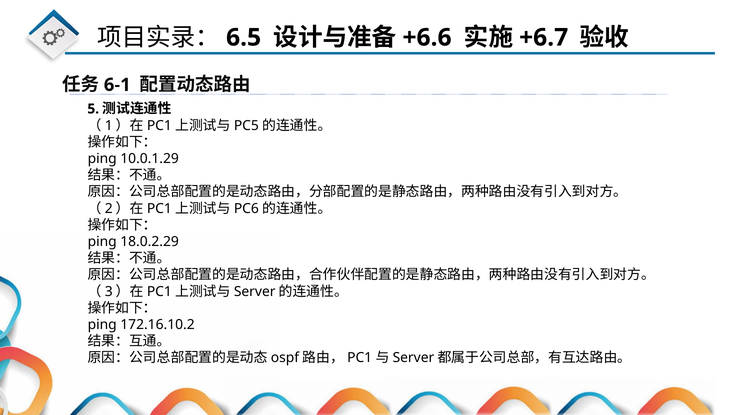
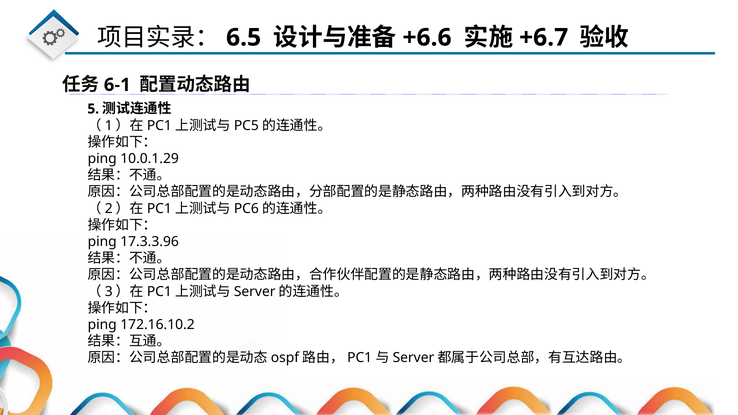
18.0.2.29: 18.0.2.29 -> 17.3.3.96
